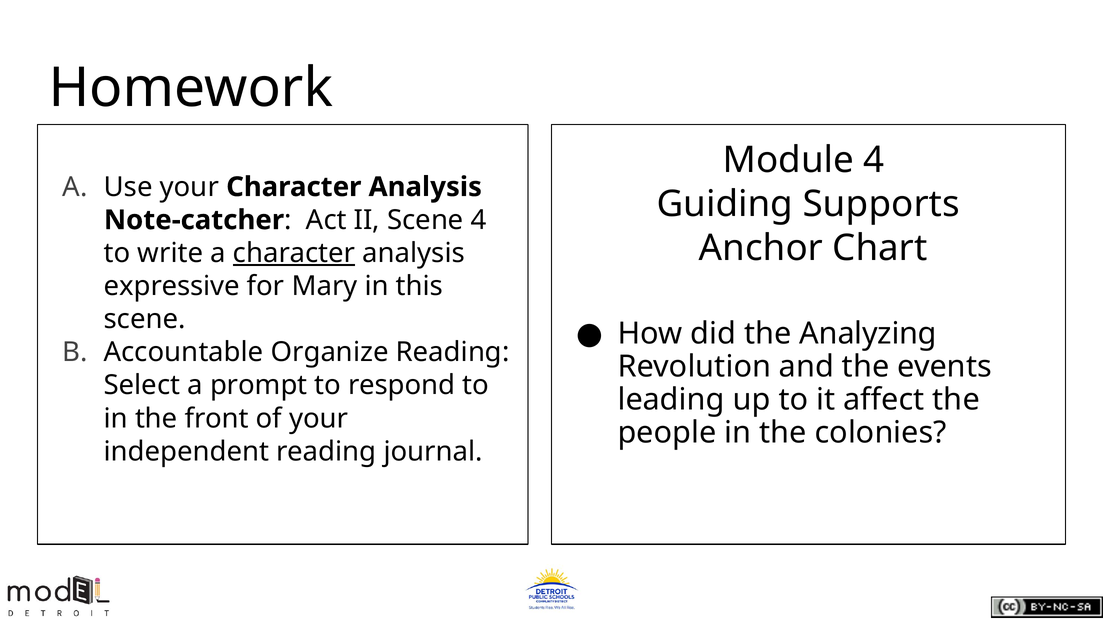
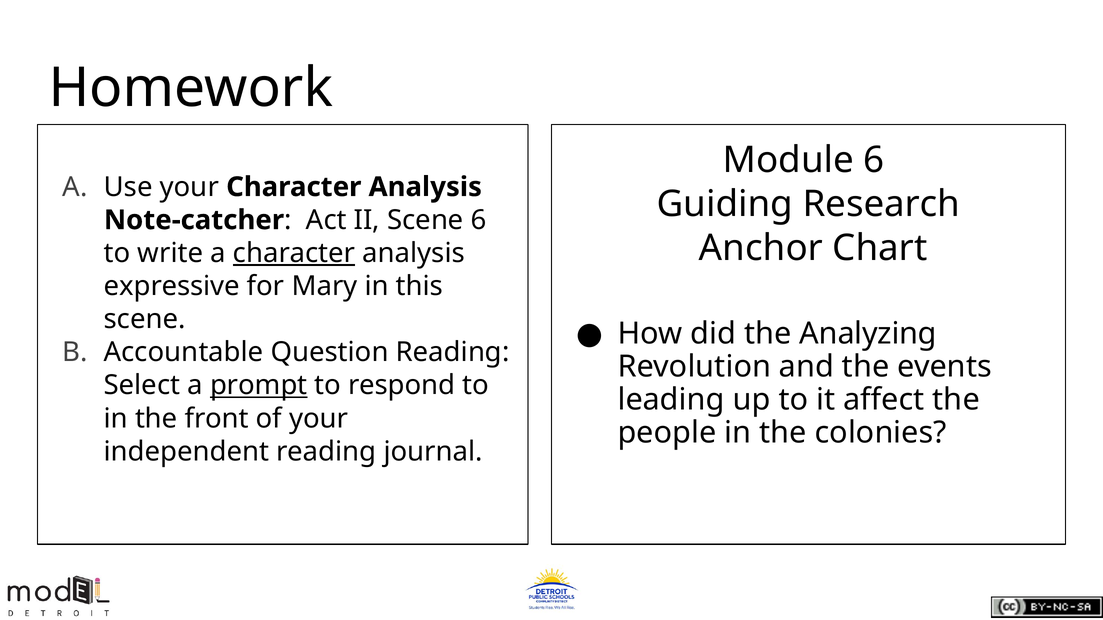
Module 4: 4 -> 6
Supports: Supports -> Research
Scene 4: 4 -> 6
Organize: Organize -> Question
prompt underline: none -> present
